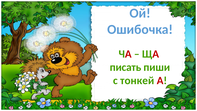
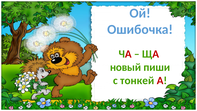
писать: писать -> новый
